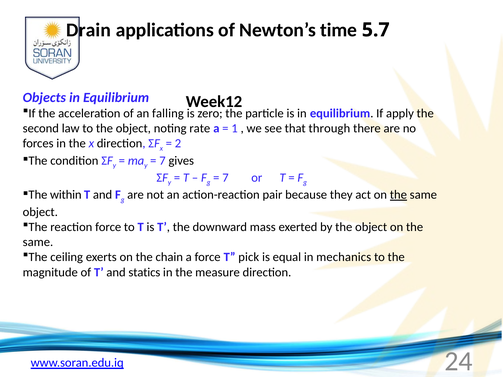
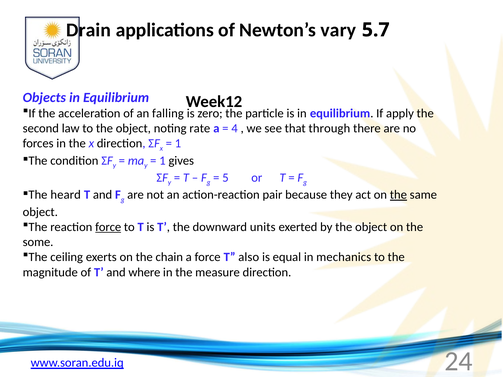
time: time -> vary
1: 1 -> 4
2 at (178, 143): 2 -> 1
7 at (162, 161): 7 -> 1
7 at (225, 178): 7 -> 5
within: within -> heard
force at (108, 227) underline: none -> present
mass: mass -> units
same at (38, 242): same -> some
pick: pick -> also
statics: statics -> where
